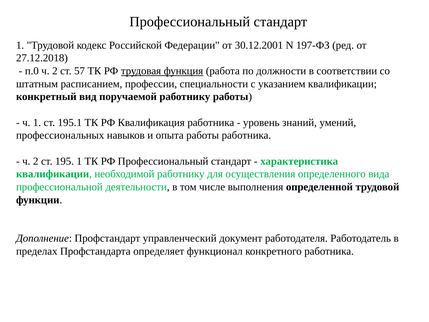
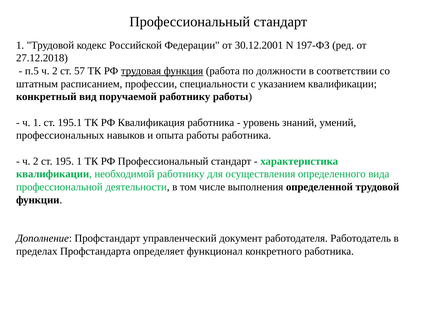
п.0: п.0 -> п.5
